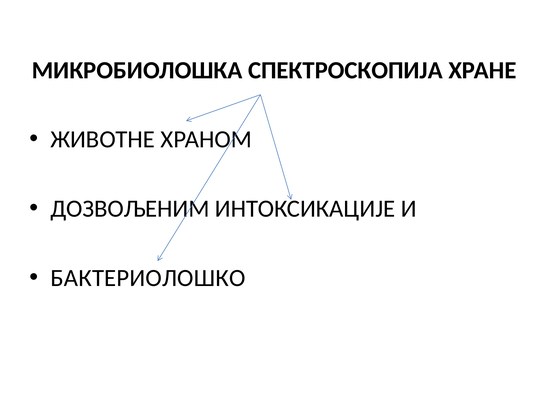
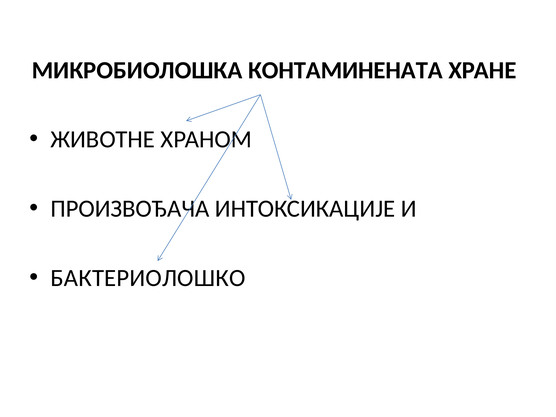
СПЕКТРОСКОПИЈА: СПЕКТРОСКОПИЈА -> КОНТАМИНЕНАТА
ДОЗВОЉЕНИМ: ДОЗВОЉЕНИМ -> ПРОИЗВОЂАЧА
